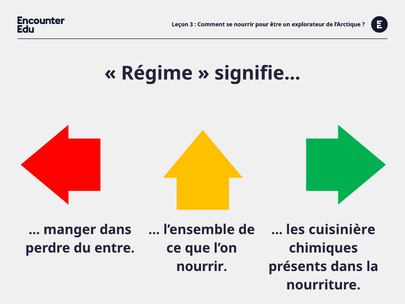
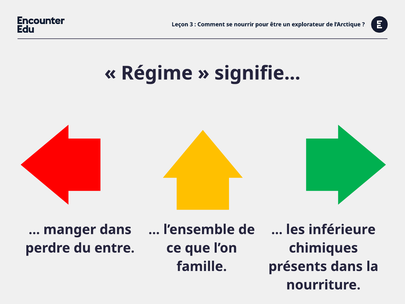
cuisinière: cuisinière -> inférieure
nourrir at (202, 266): nourrir -> famille
